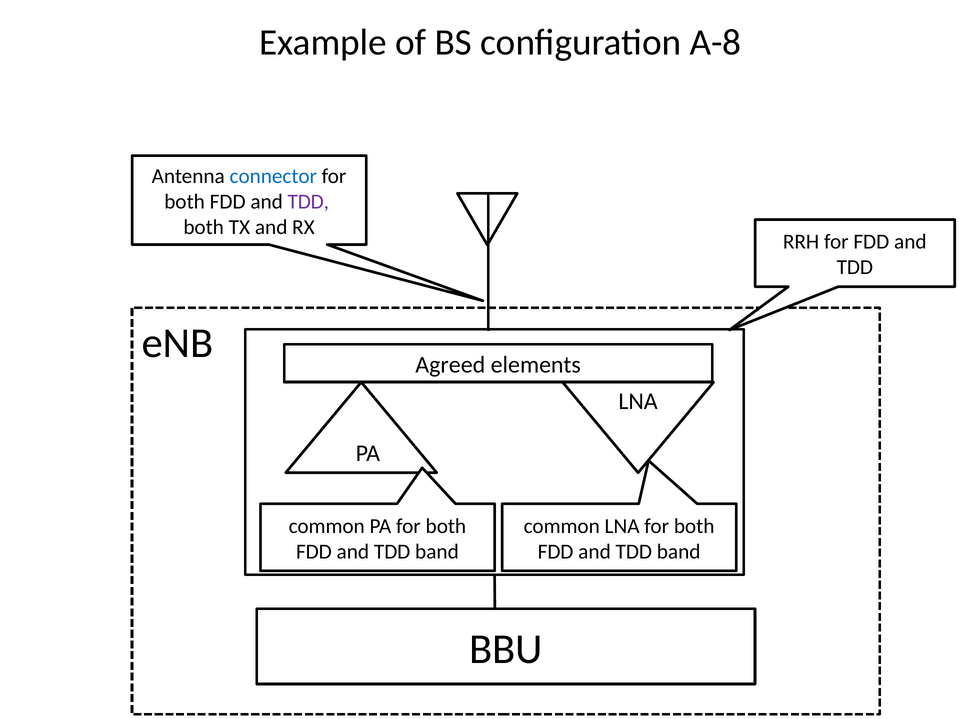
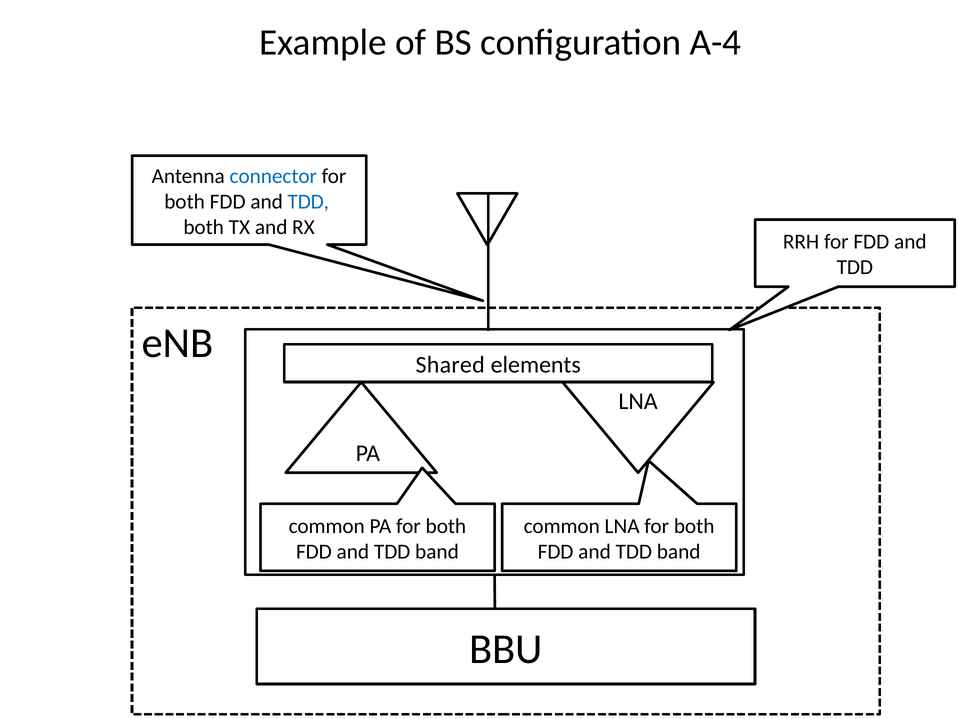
A-8: A-8 -> A-4
TDD at (308, 202) colour: purple -> blue
Agreed: Agreed -> Shared
